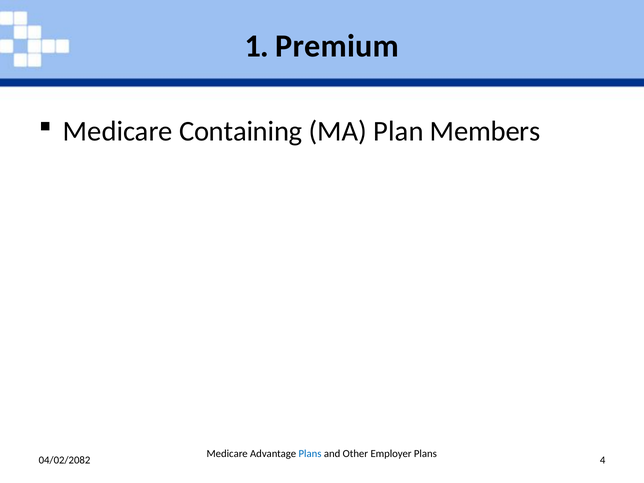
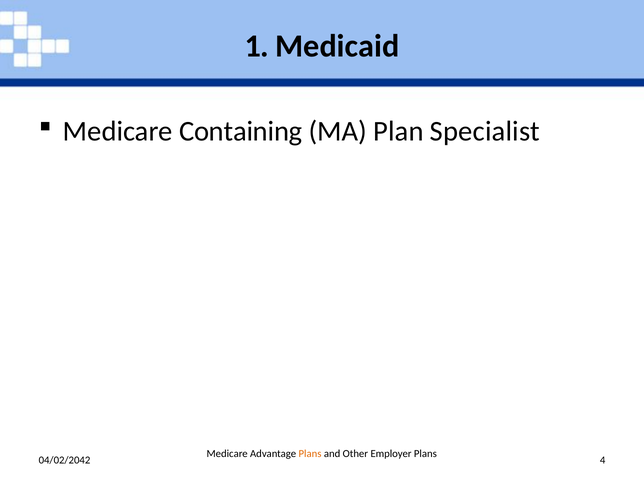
Premium: Premium -> Medicaid
Members: Members -> Specialist
Plans at (310, 454) colour: blue -> orange
04/02/2082: 04/02/2082 -> 04/02/2042
